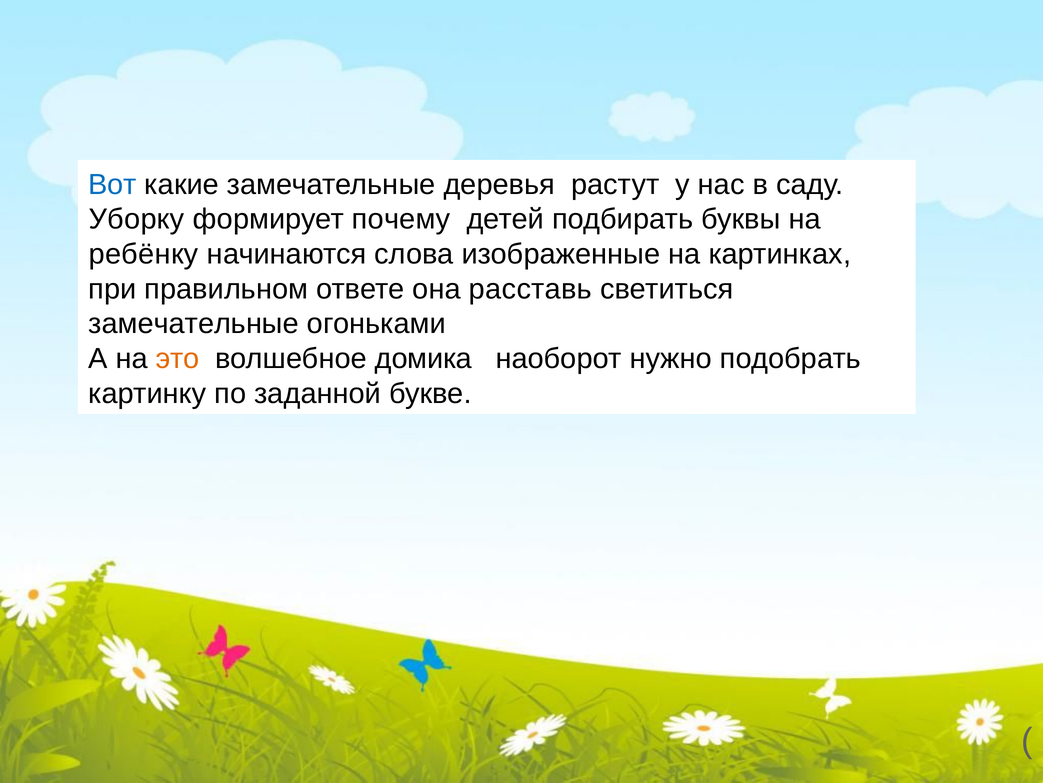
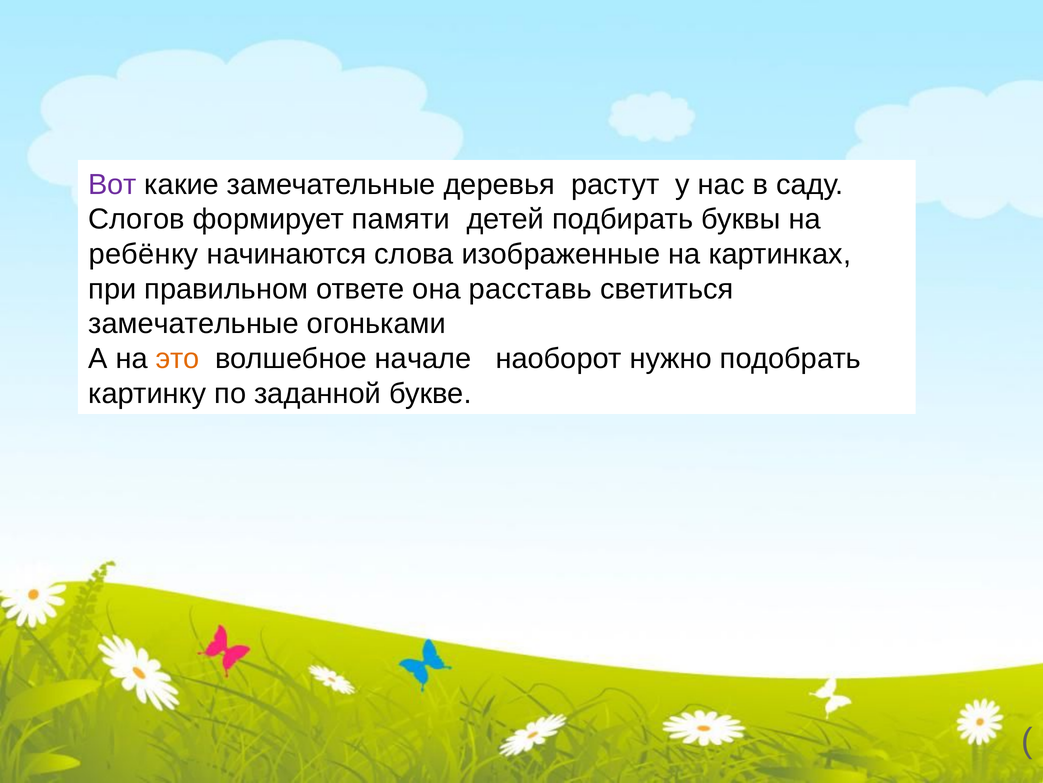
Вот colour: blue -> purple
Уборку: Уборку -> Слогов
почему: почему -> памяти
домика: домика -> начале
